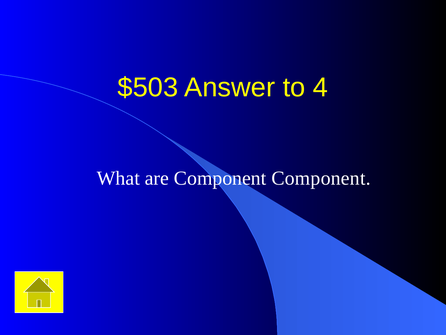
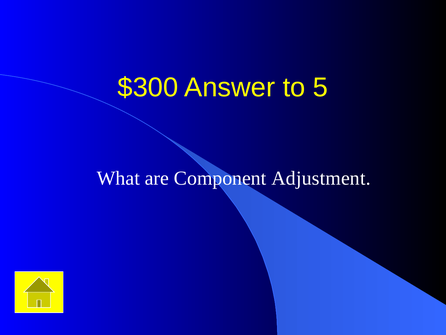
$503: $503 -> $300
4: 4 -> 5
Component Component: Component -> Adjustment
